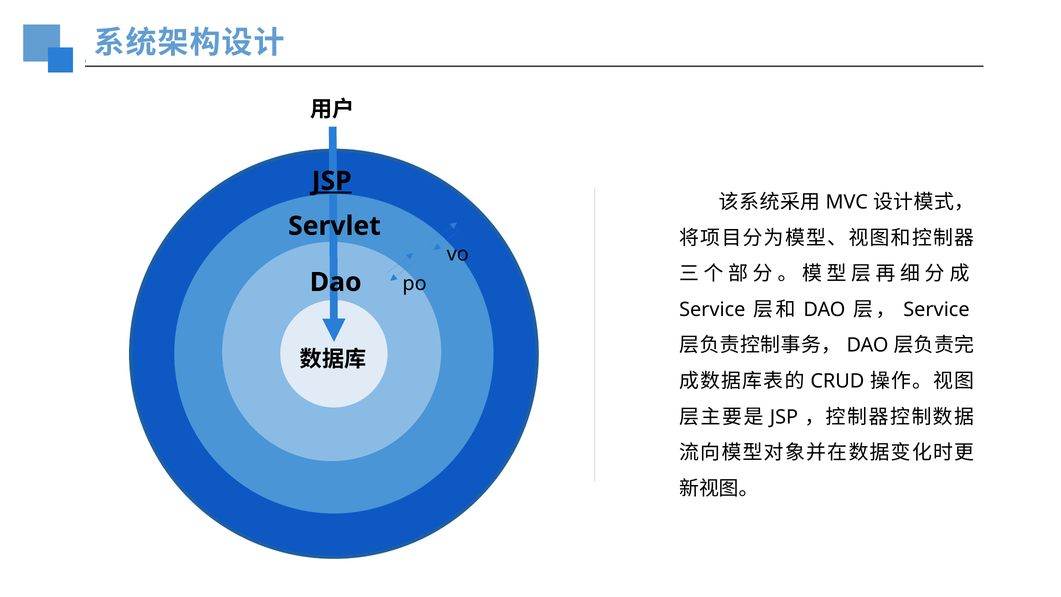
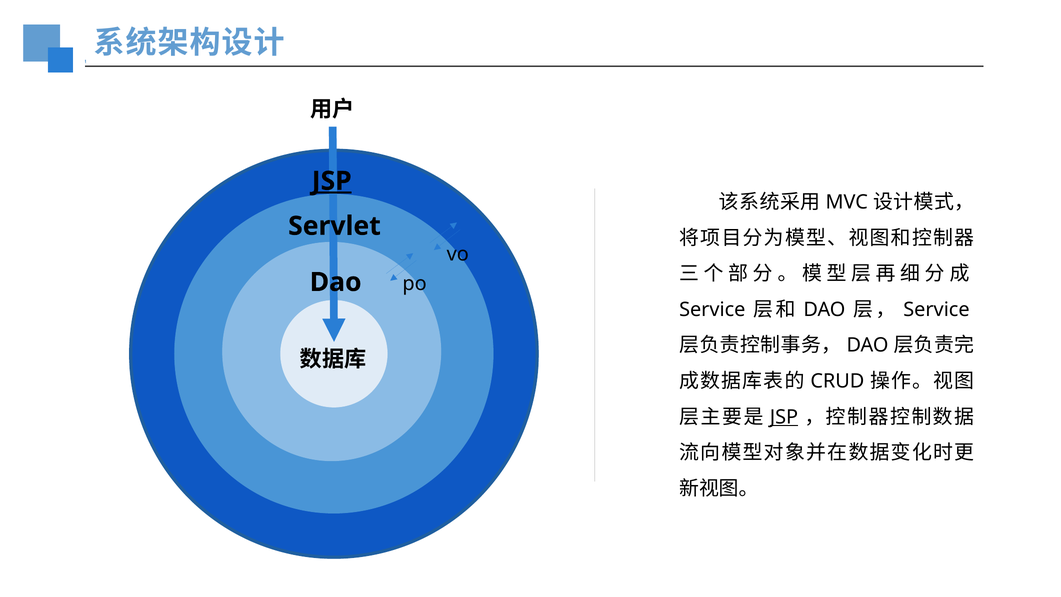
JSP at (784, 417) underline: none -> present
